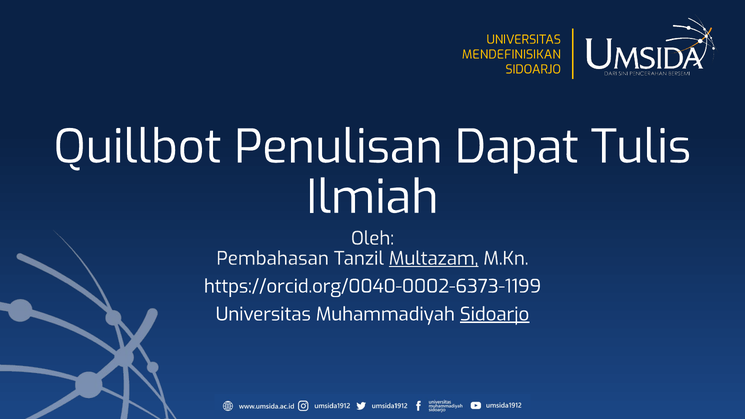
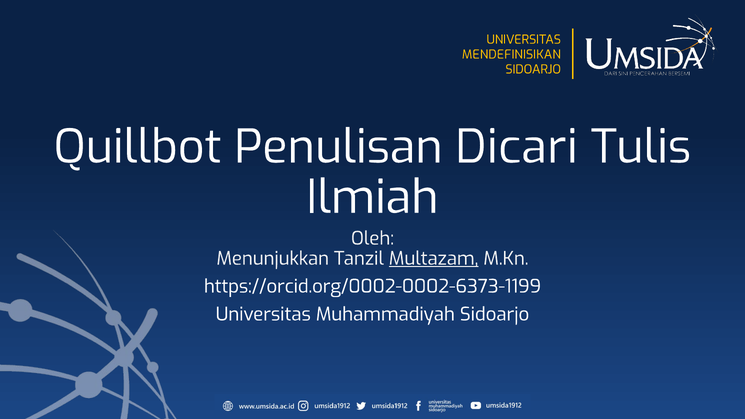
Dapat: Dapat -> Dicari
Pembahasan: Pembahasan -> Menunjukkan
https://orcid.org/0040-0002-6373-1199: https://orcid.org/0040-0002-6373-1199 -> https://orcid.org/0002-0002-6373-1199
Sidoarjo at (495, 314) underline: present -> none
